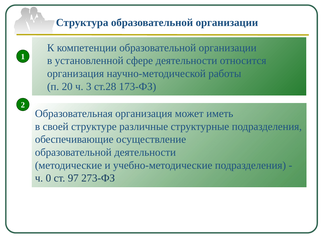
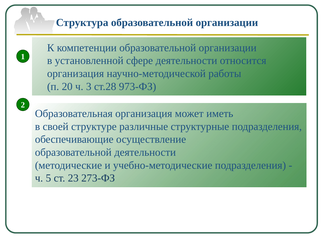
173-ФЗ: 173-ФЗ -> 973-ФЗ
0: 0 -> 5
97: 97 -> 23
